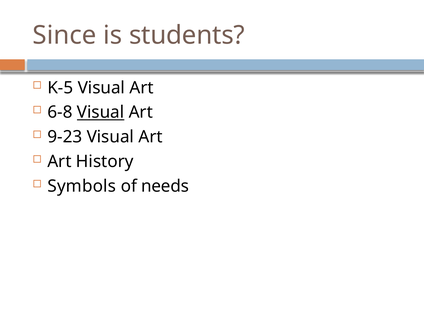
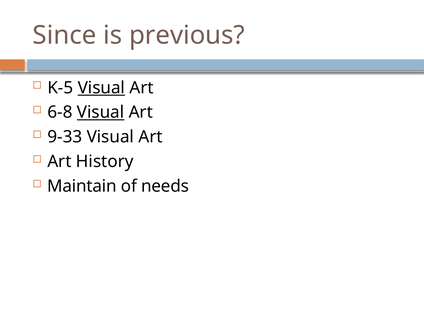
students: students -> previous
Visual at (101, 88) underline: none -> present
9-23: 9-23 -> 9-33
Symbols: Symbols -> Maintain
